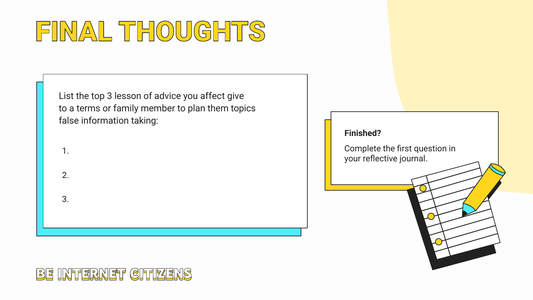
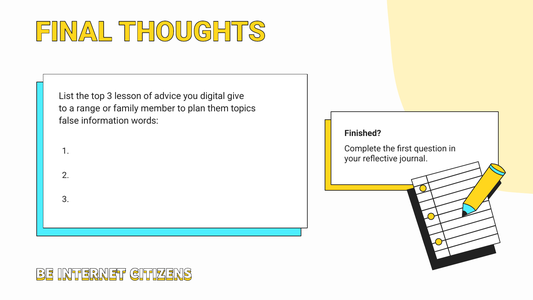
affect: affect -> digital
terms: terms -> range
taking: taking -> words
